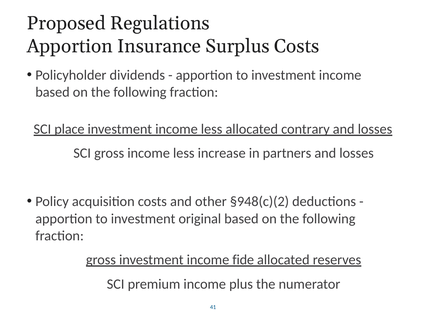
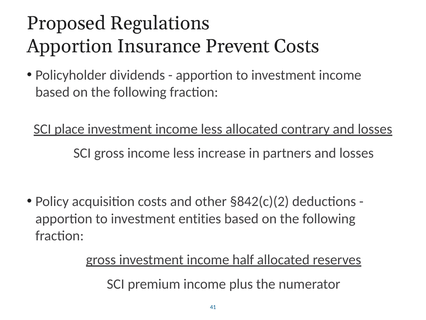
Surplus: Surplus -> Prevent
§948(c)(2: §948(c)(2 -> §842(c)(2
original: original -> entities
fide: fide -> half
